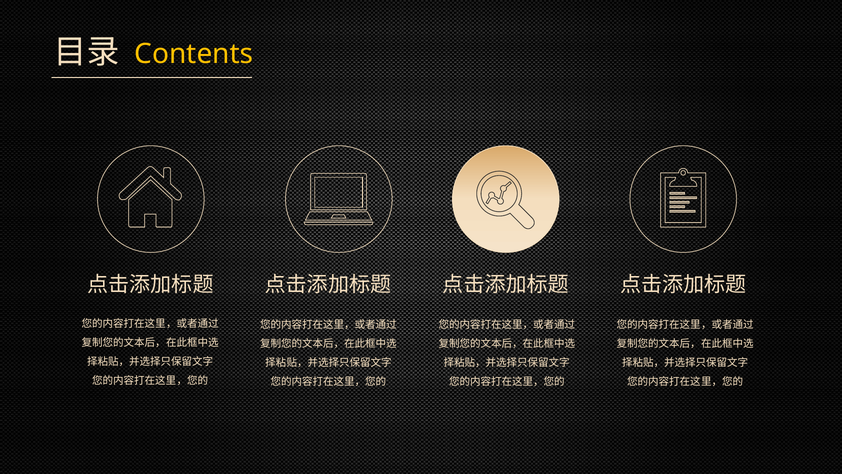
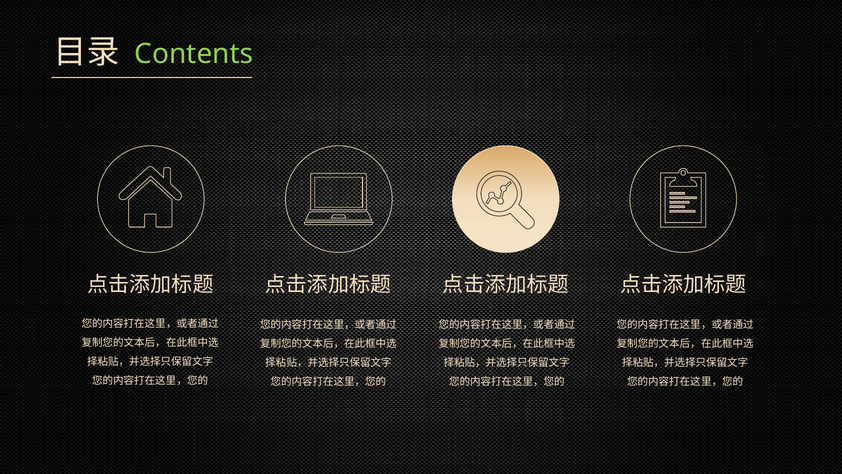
Contents colour: yellow -> light green
